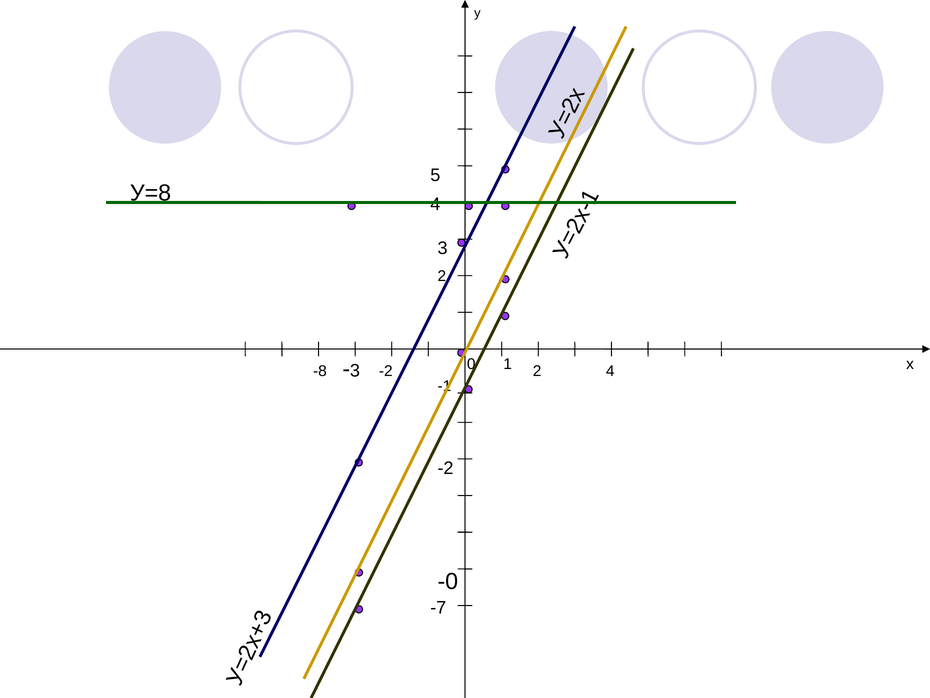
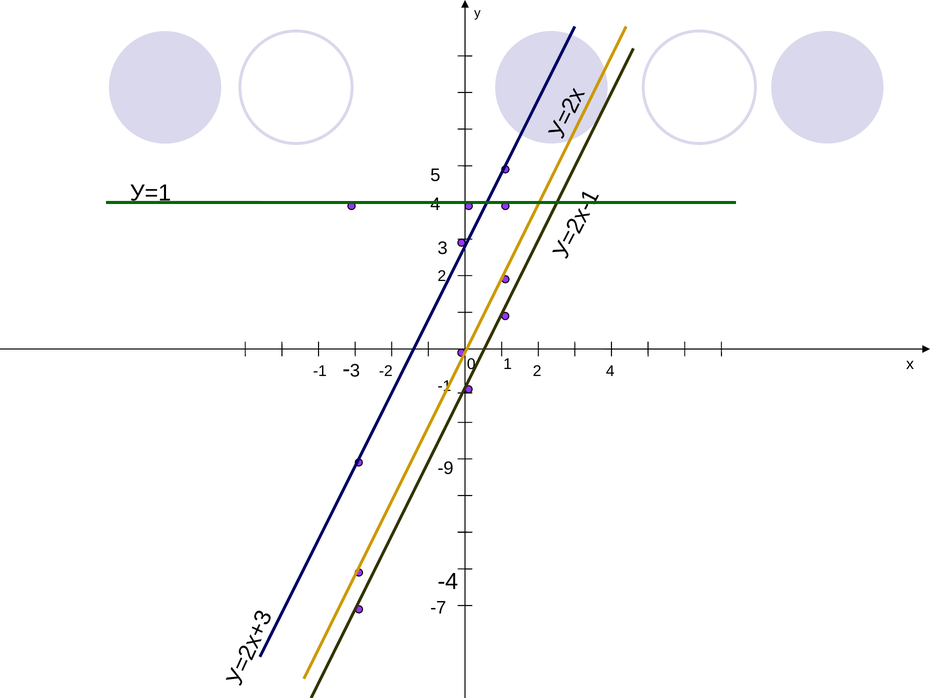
У=8: У=8 -> У=1
-8 at (320, 371): -8 -> -1
-2 at (446, 468): -2 -> -9
-0: -0 -> -4
